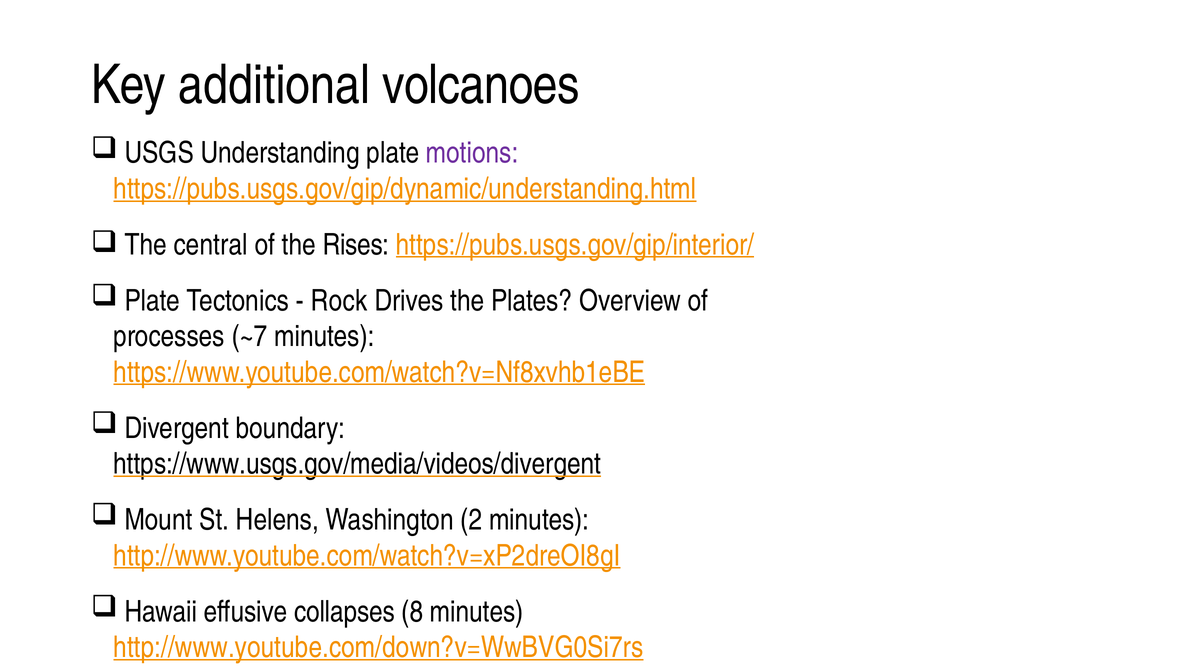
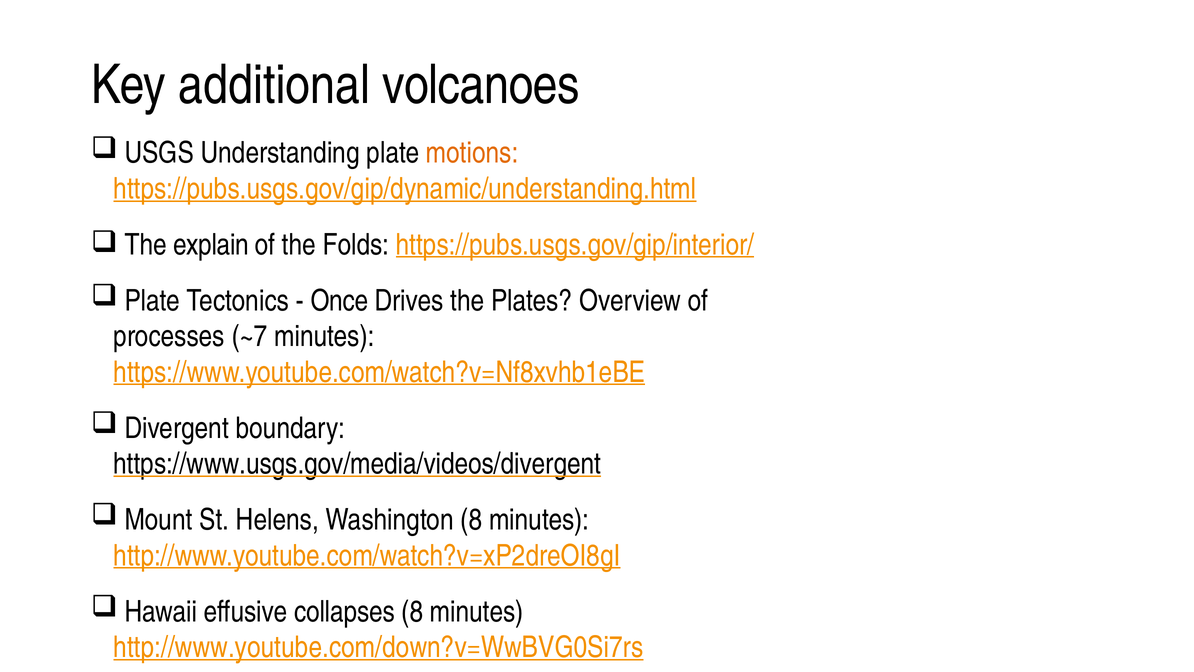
motions colour: purple -> orange
central: central -> explain
Rises: Rises -> Folds
Rock: Rock -> Once
Washington 2: 2 -> 8
